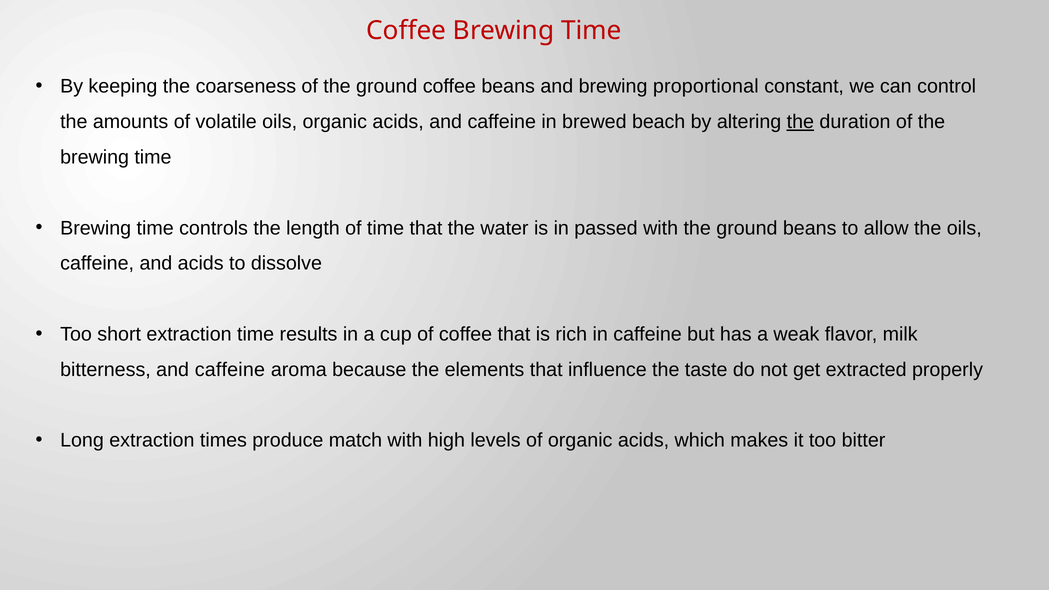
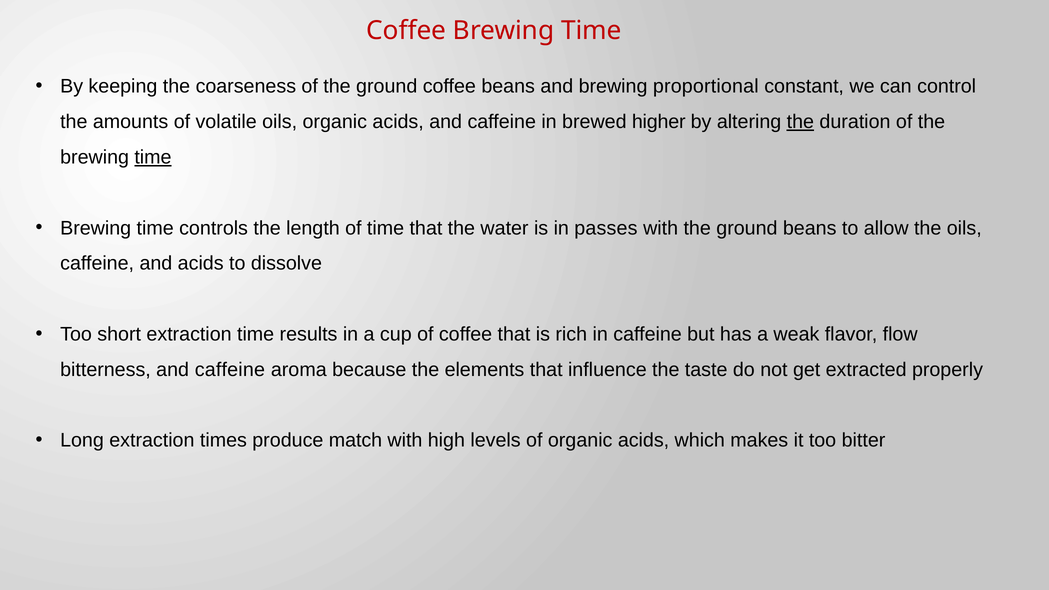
beach: beach -> higher
time at (153, 157) underline: none -> present
passed: passed -> passes
milk: milk -> flow
